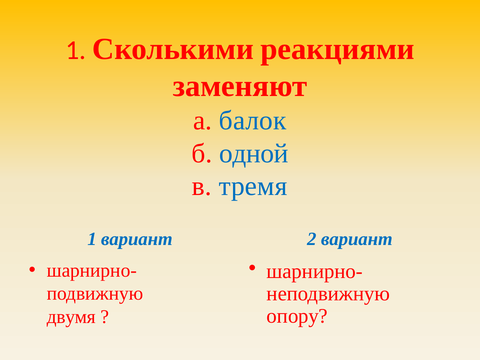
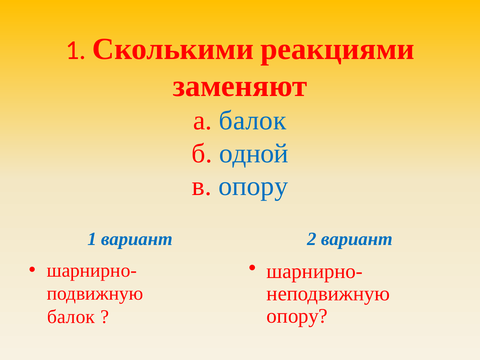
в тремя: тремя -> опору
двумя at (71, 317): двумя -> балок
